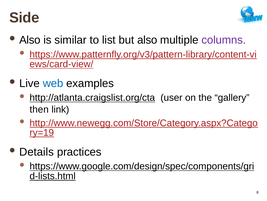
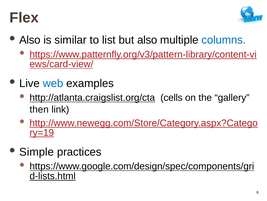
Side: Side -> Flex
columns colour: purple -> blue
user: user -> cells
Details: Details -> Simple
